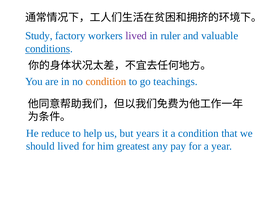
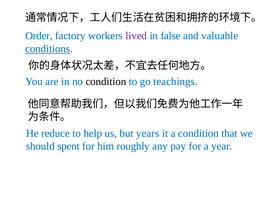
Study: Study -> Order
ruler: ruler -> false
condition at (106, 81) colour: orange -> black
should lived: lived -> spent
greatest: greatest -> roughly
